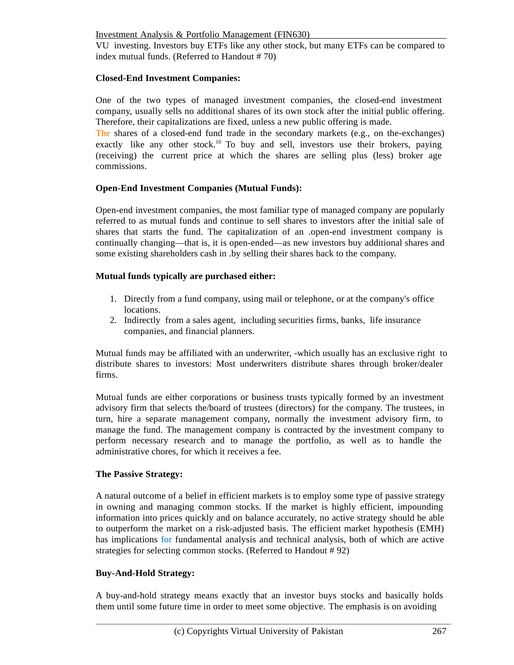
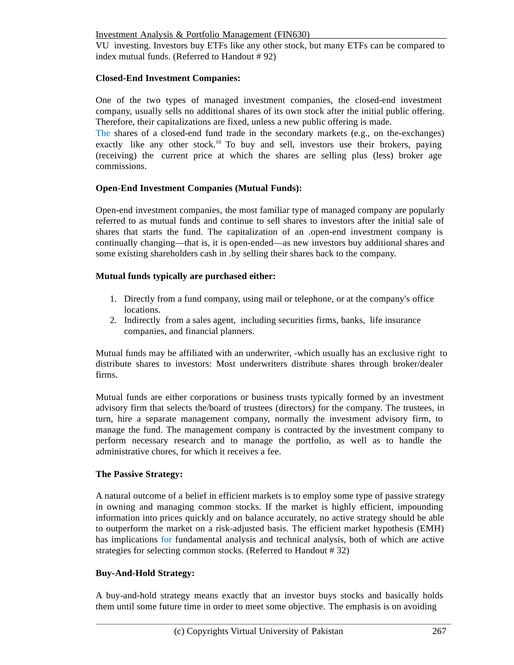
70: 70 -> 92
The at (103, 133) colour: orange -> blue
92: 92 -> 32
